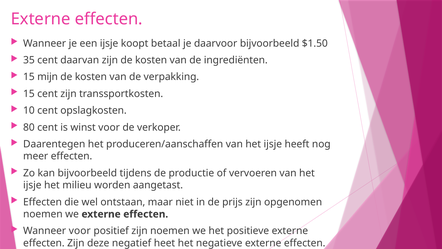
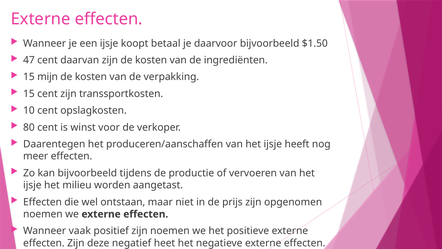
35: 35 -> 47
Wanneer voor: voor -> vaak
